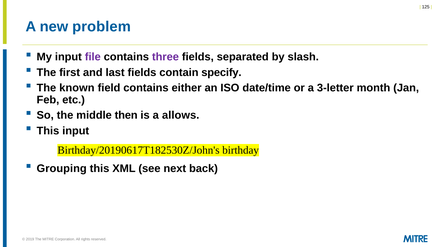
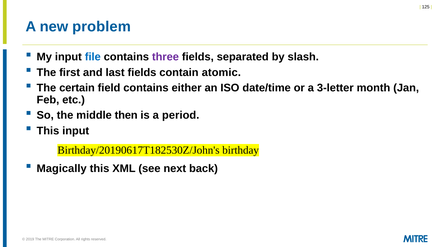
file colour: purple -> blue
specify: specify -> atomic
known: known -> certain
allows: allows -> period
Grouping: Grouping -> Magically
